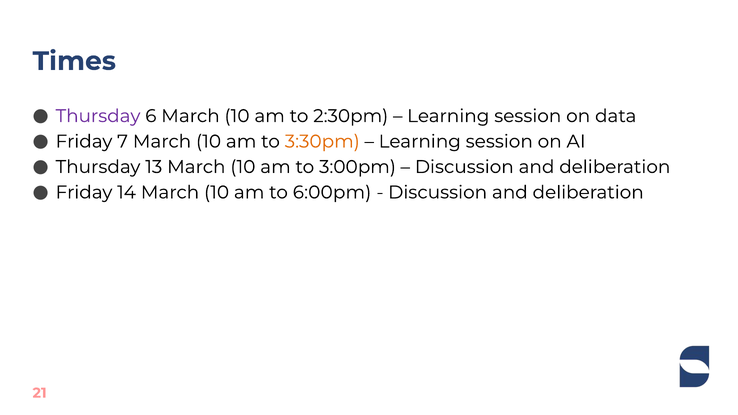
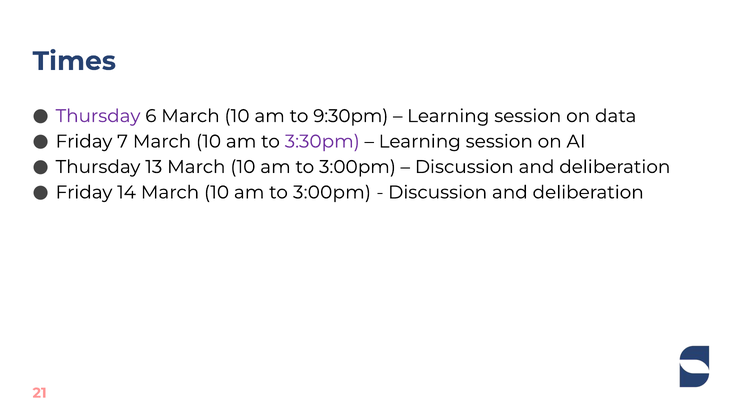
2:30pm: 2:30pm -> 9:30pm
3:30pm colour: orange -> purple
6:00pm at (332, 192): 6:00pm -> 3:00pm
